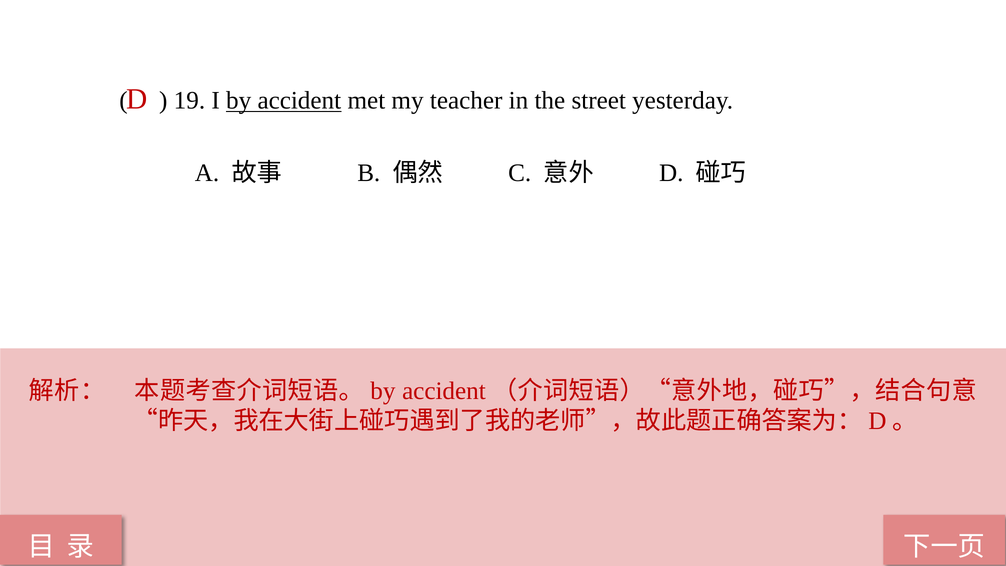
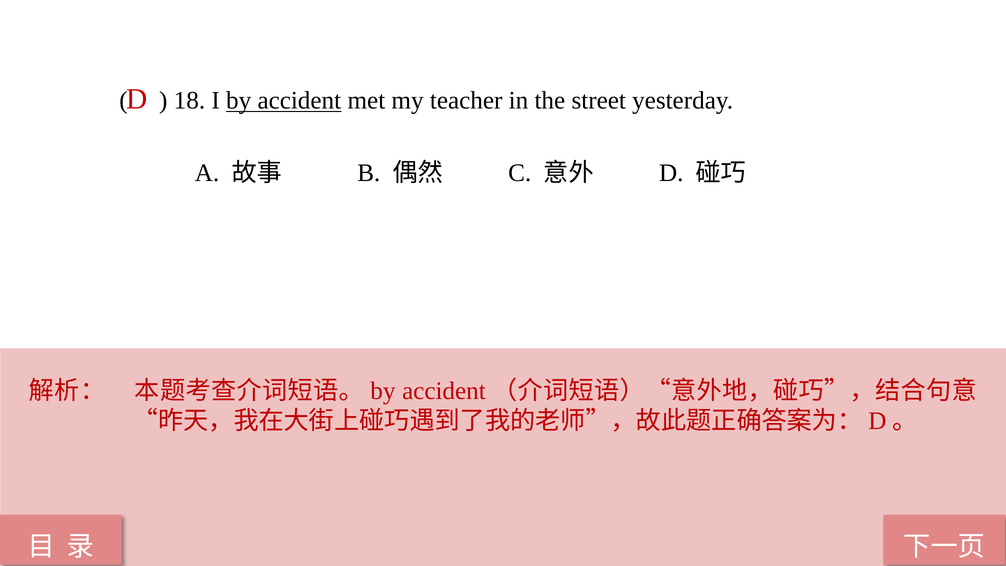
19: 19 -> 18
